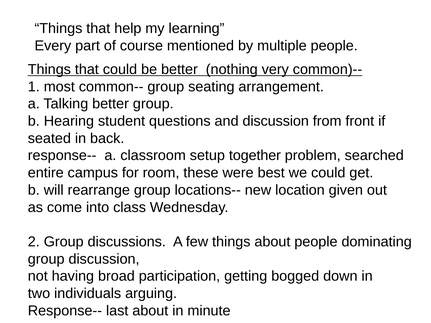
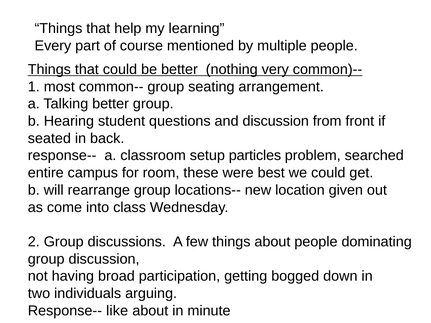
together: together -> particles
last: last -> like
